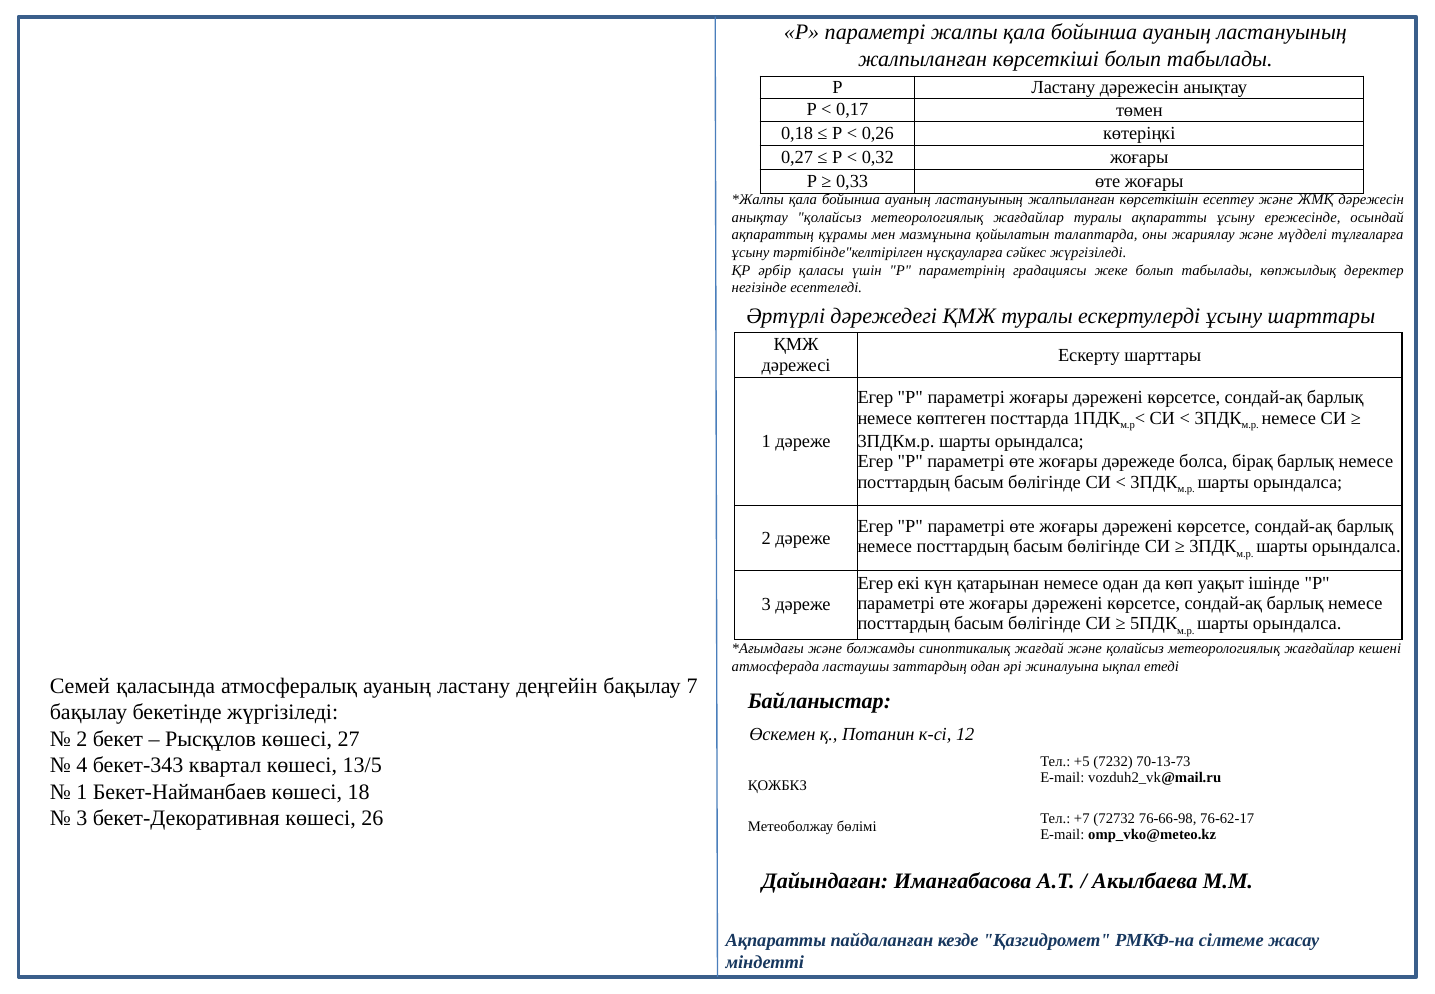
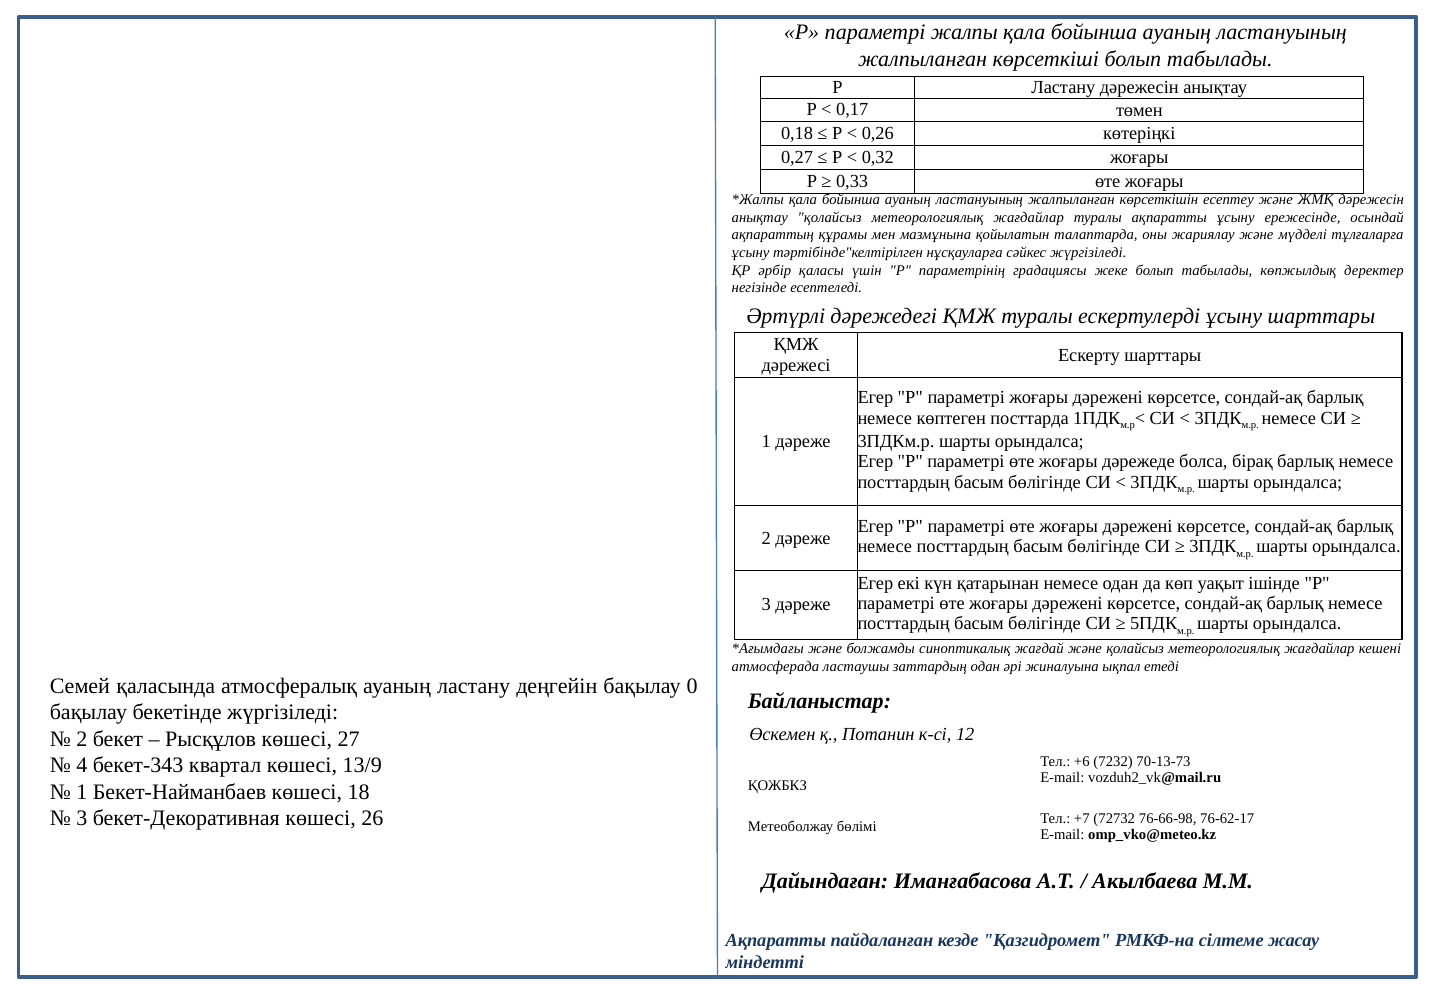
7: 7 -> 0
+5: +5 -> +6
13/5: 13/5 -> 13/9
